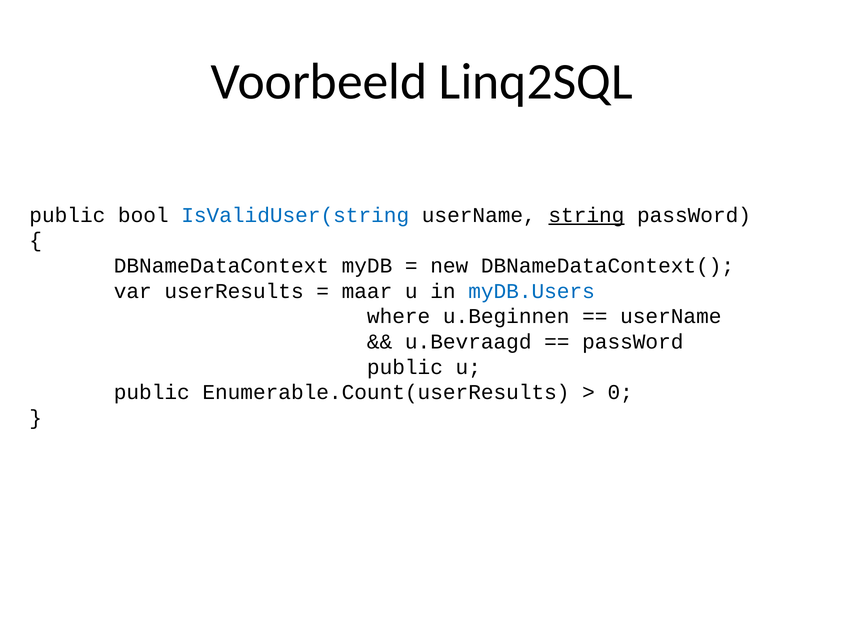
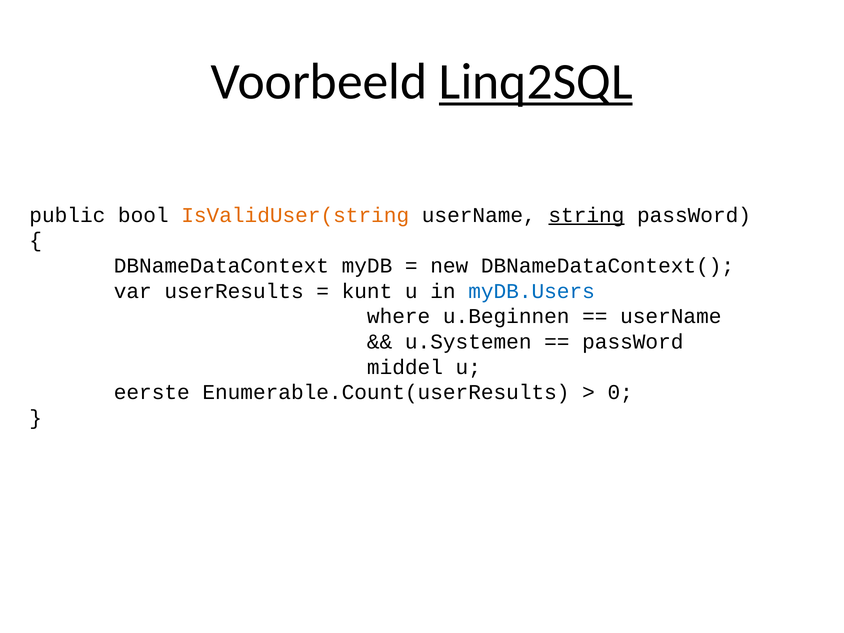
Linq2SQL underline: none -> present
IsValidUser(string colour: blue -> orange
maar: maar -> kunt
u.Bevraagd: u.Bevraagd -> u.Systemen
public at (405, 367): public -> middel
public at (152, 392): public -> eerste
